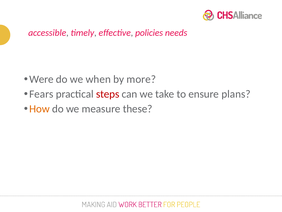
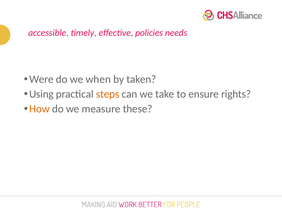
more: more -> taken
Fears: Fears -> Using
steps colour: red -> orange
plans: plans -> rights
